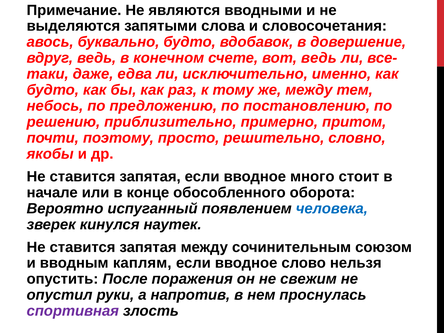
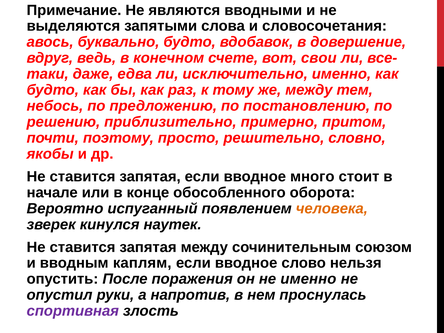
вот ведь: ведь -> свои
человека colour: blue -> orange
не свежим: свежим -> именно
